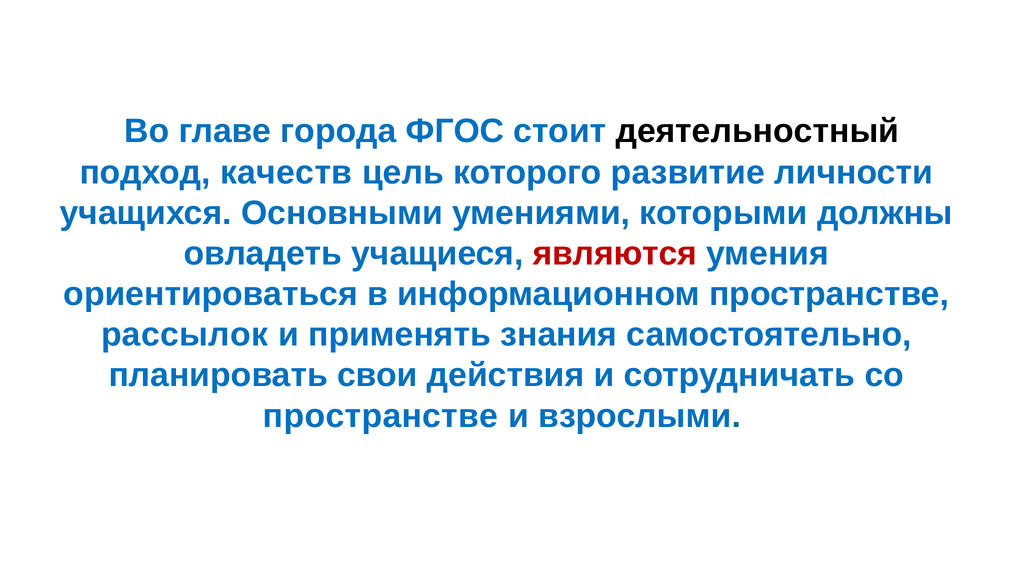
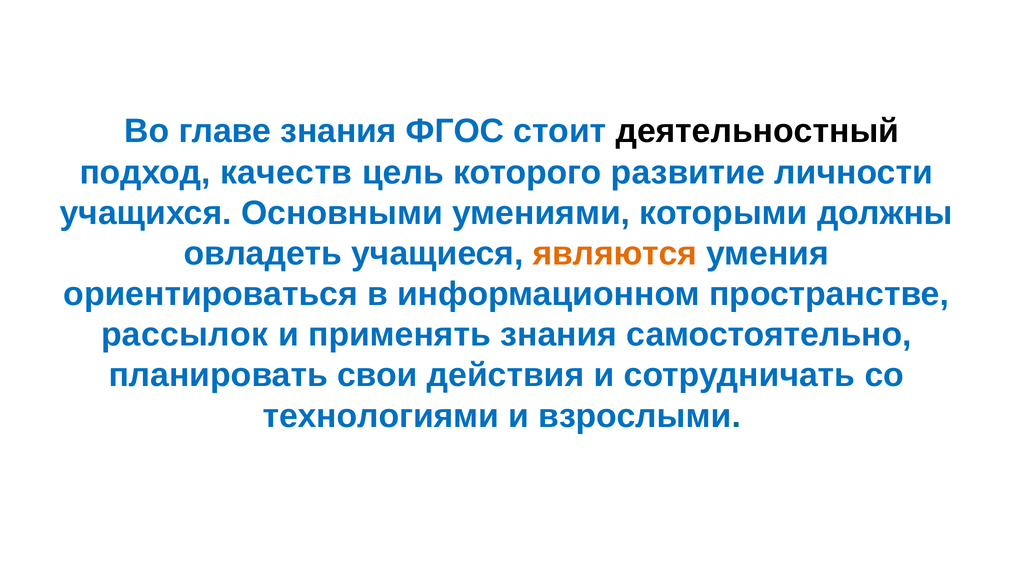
главе города: города -> знания
являются colour: red -> orange
пространстве at (381, 416): пространстве -> технологиями
